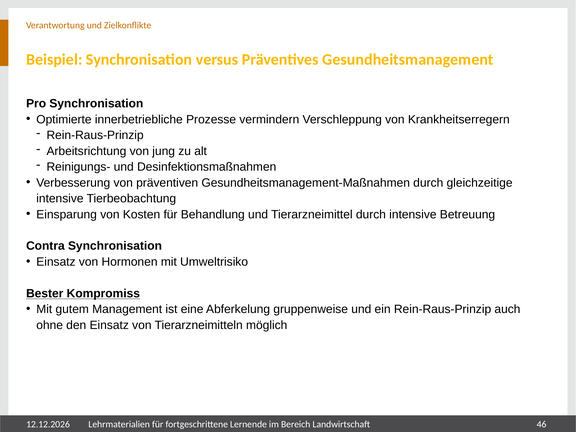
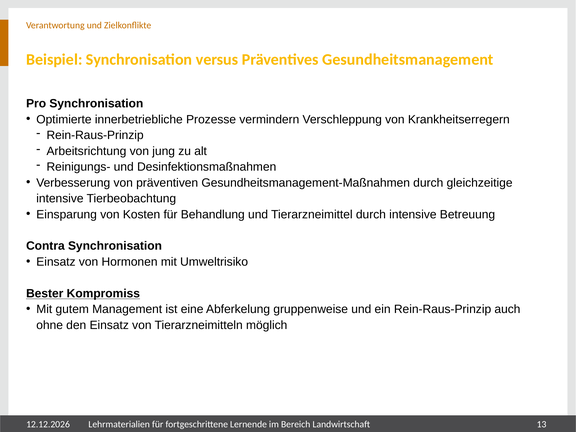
46: 46 -> 13
